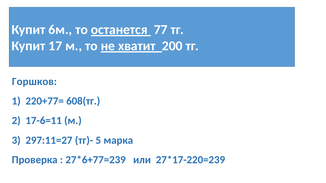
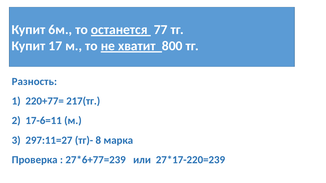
200: 200 -> 800
Горшков: Горшков -> Разность
608(тг: 608(тг -> 217(тг
5: 5 -> 8
